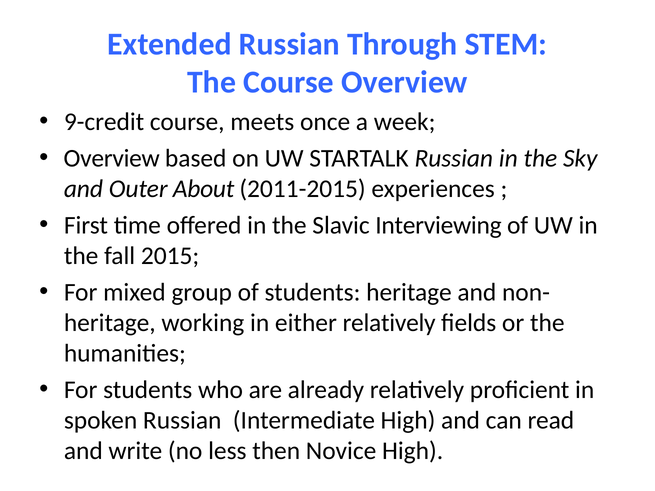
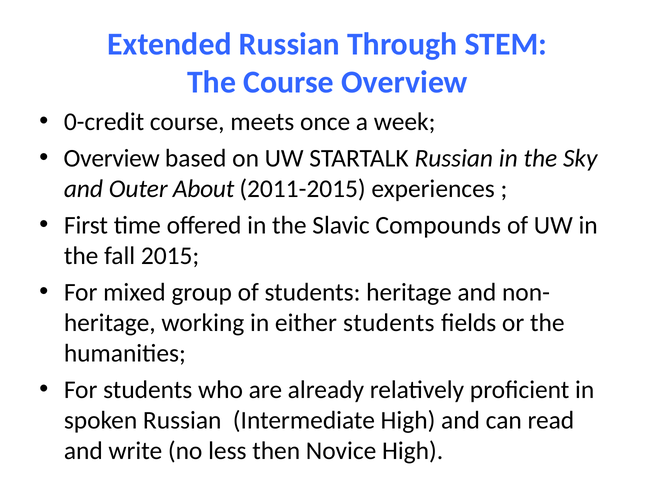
9-credit: 9-credit -> 0-credit
Interviewing: Interviewing -> Compounds
either relatively: relatively -> students
